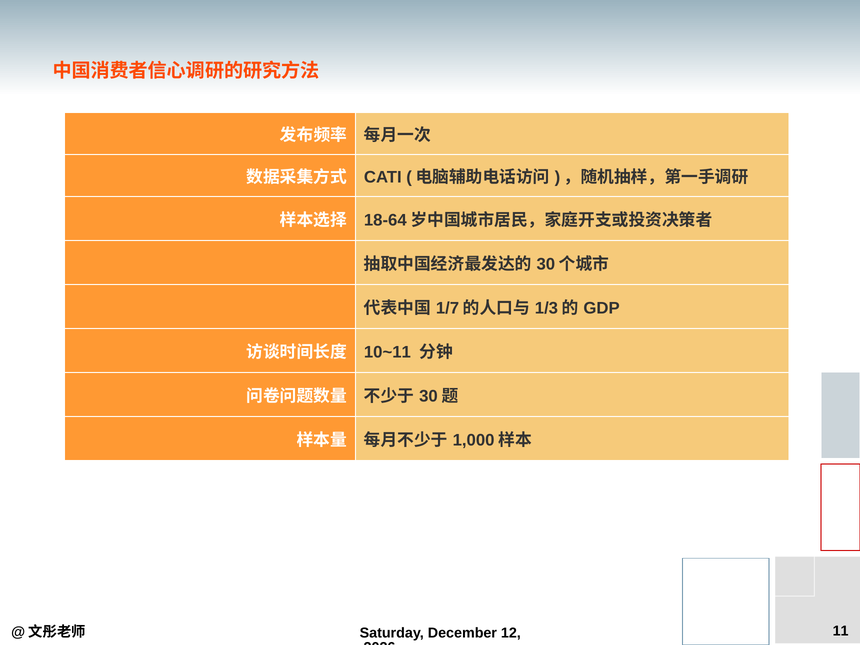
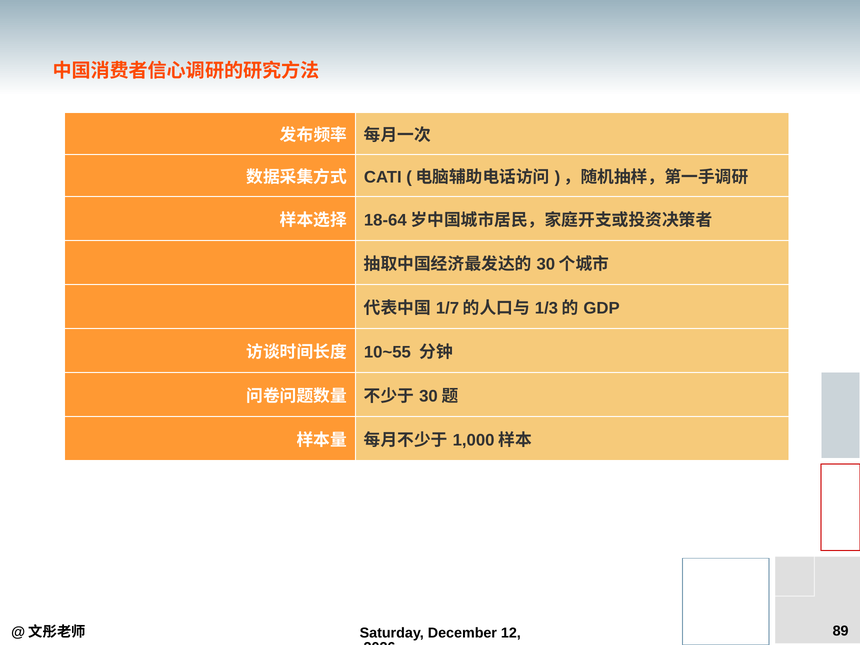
10~11: 10~11 -> 10~55
11: 11 -> 89
